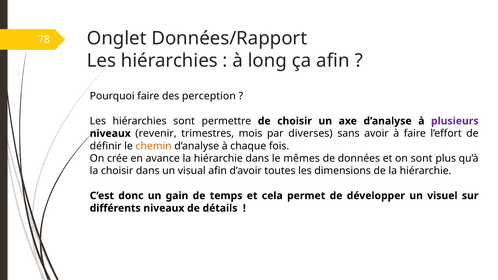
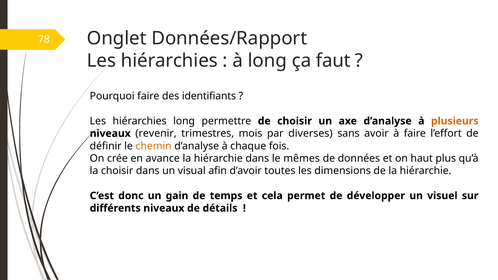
ça afin: afin -> faut
perception: perception -> identifiants
hiérarchies sont: sont -> long
plusieurs colour: purple -> orange
on sont: sont -> haut
